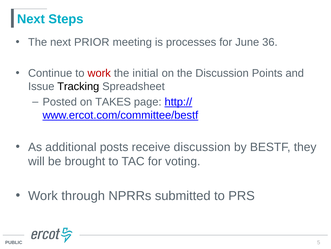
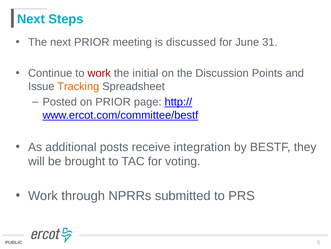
processes: processes -> discussed
36: 36 -> 31
Tracking colour: black -> orange
on TAKES: TAKES -> PRIOR
receive discussion: discussion -> integration
